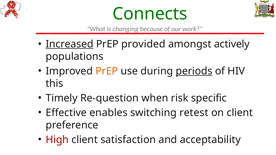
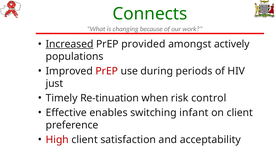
PrEP at (107, 71) colour: orange -> red
periods underline: present -> none
this: this -> just
Re-question: Re-question -> Re-tinuation
specific: specific -> control
retest: retest -> infant
